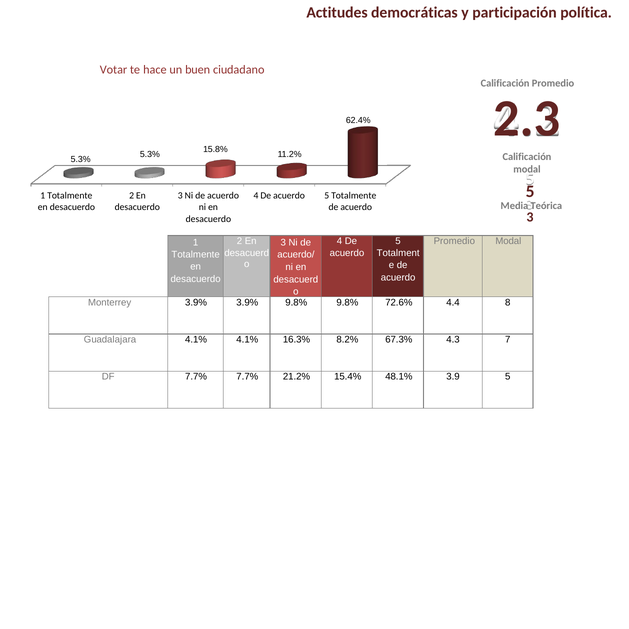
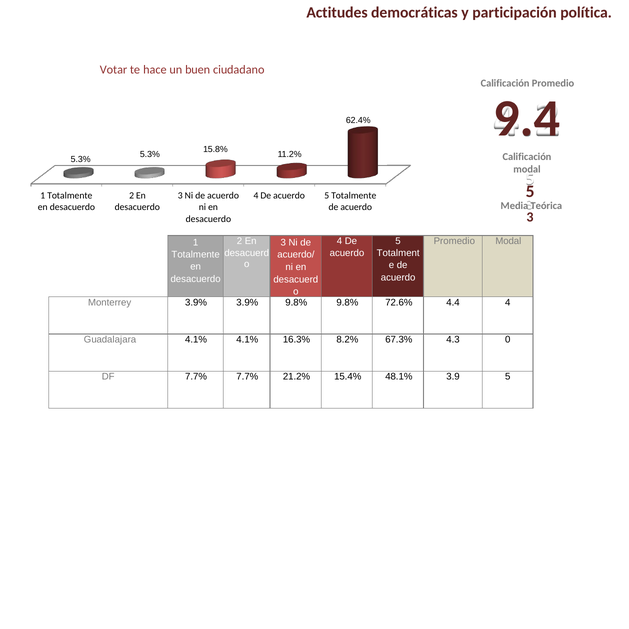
2.3: 2.3 -> 9.4
4.4 8: 8 -> 4
7: 7 -> 0
